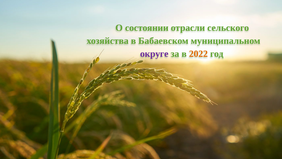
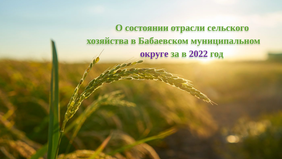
2022 colour: orange -> purple
